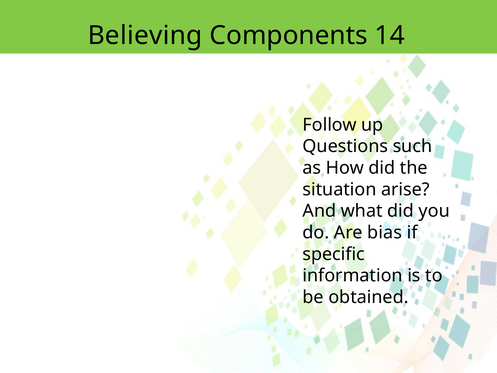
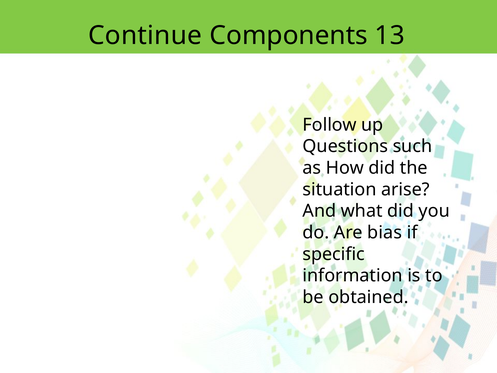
Believing: Believing -> Continue
14: 14 -> 13
